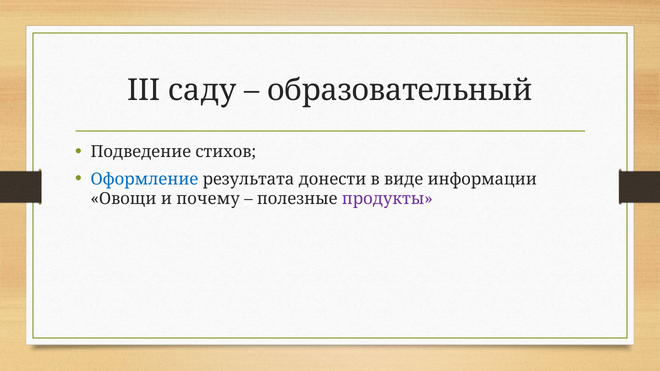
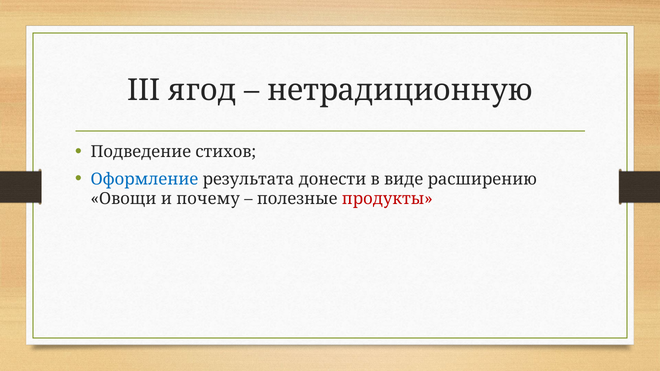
саду: саду -> ягод
образовательный: образовательный -> нетрадиционную
информации: информации -> расширению
продукты colour: purple -> red
